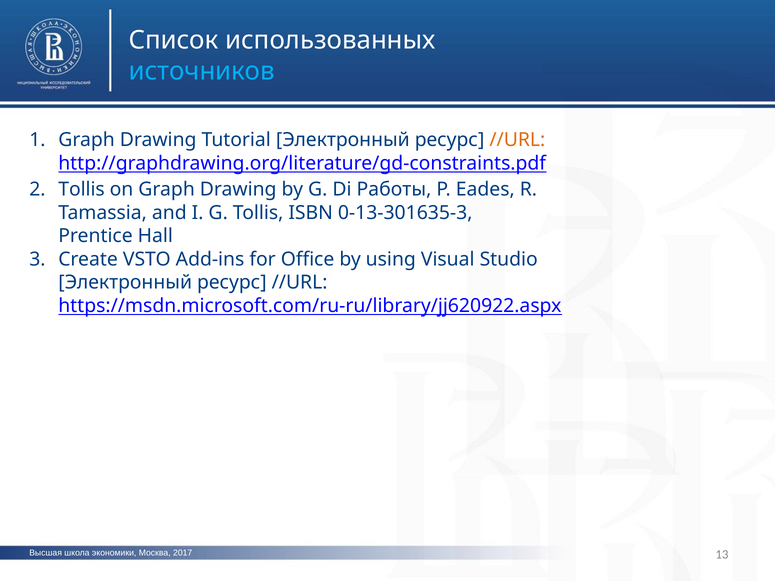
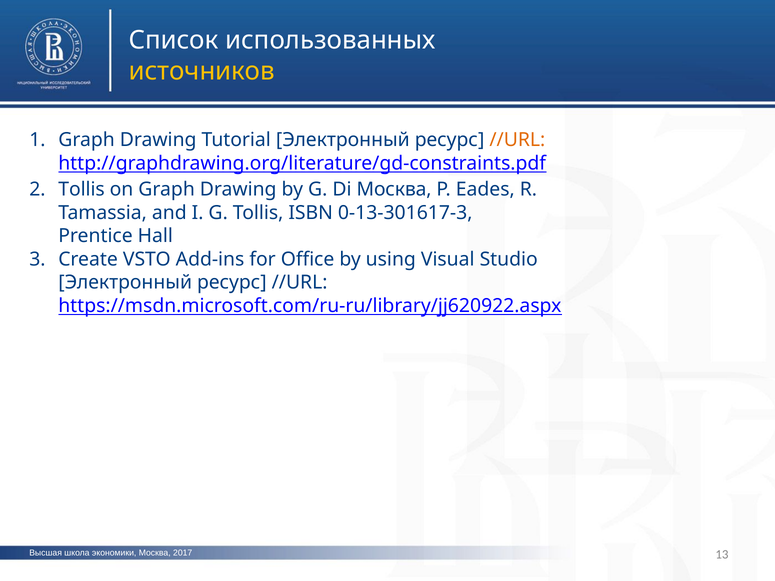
источников colour: light blue -> yellow
Di Работы: Работы -> Москва
0-13-301635-3: 0-13-301635-3 -> 0-13-301617-3
